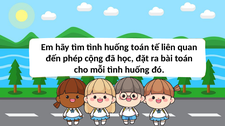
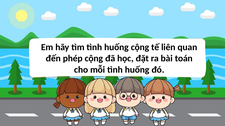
huống toán: toán -> cộng
